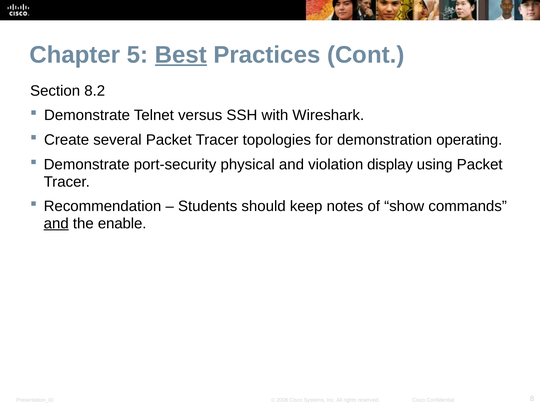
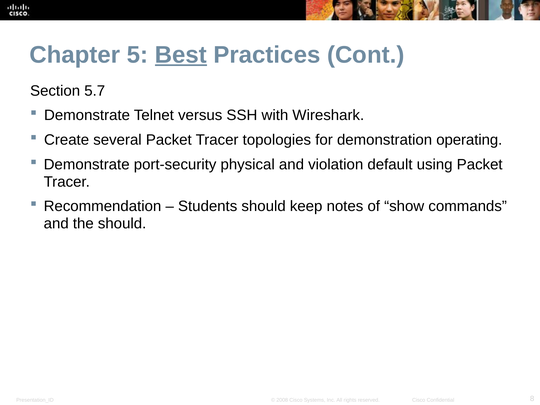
8.2: 8.2 -> 5.7
display: display -> default
and at (56, 223) underline: present -> none
the enable: enable -> should
